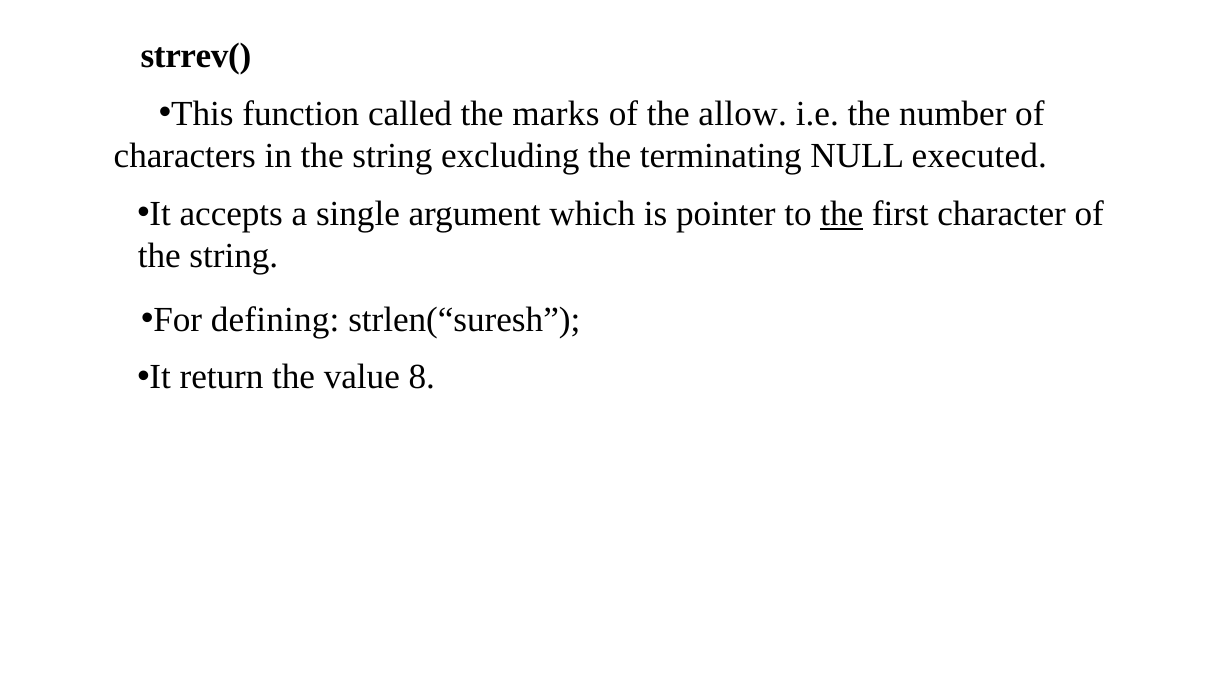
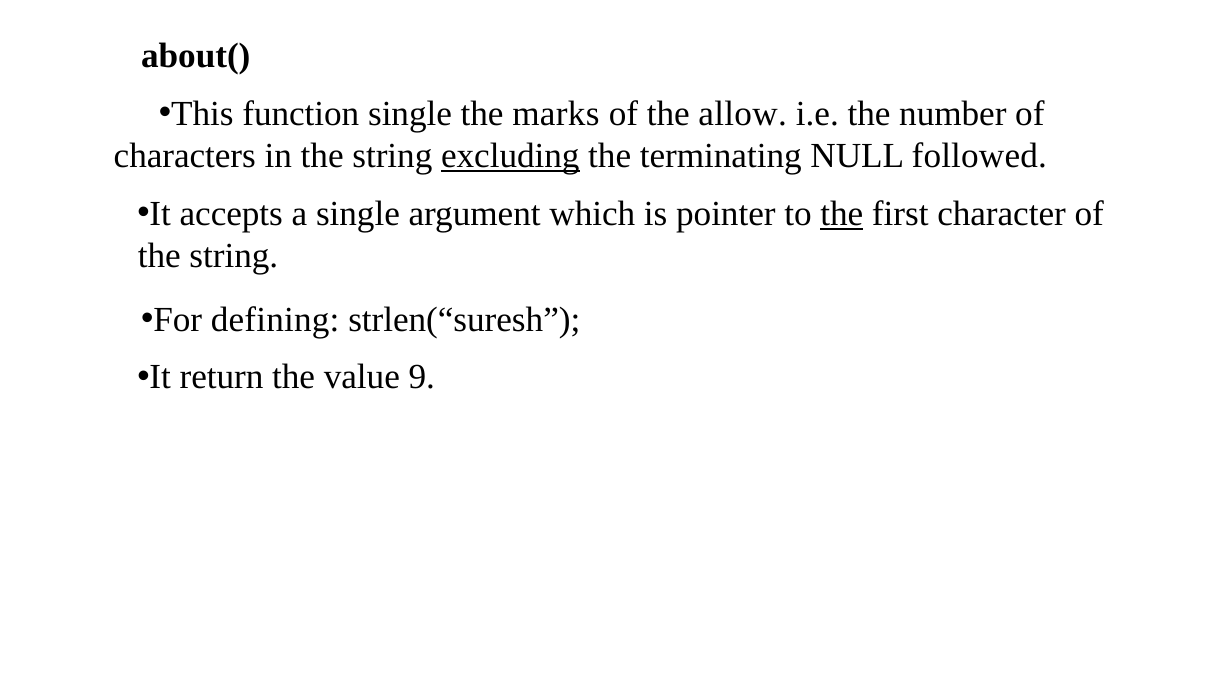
strrev(: strrev( -> about(
function called: called -> single
excluding underline: none -> present
executed: executed -> followed
8: 8 -> 9
